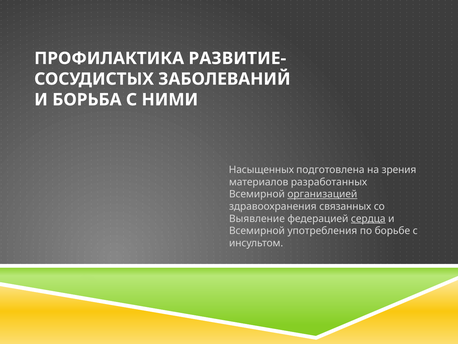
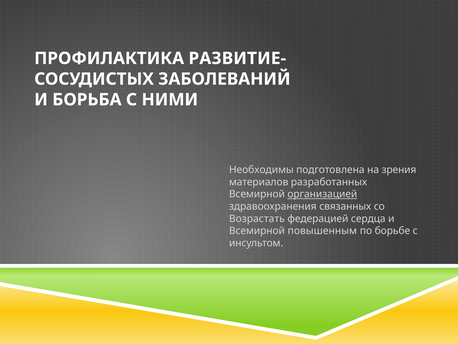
Насыщенных: Насыщенных -> Необходимы
Выявление: Выявление -> Возрастать
сердца underline: present -> none
употребления: употребления -> повышенным
